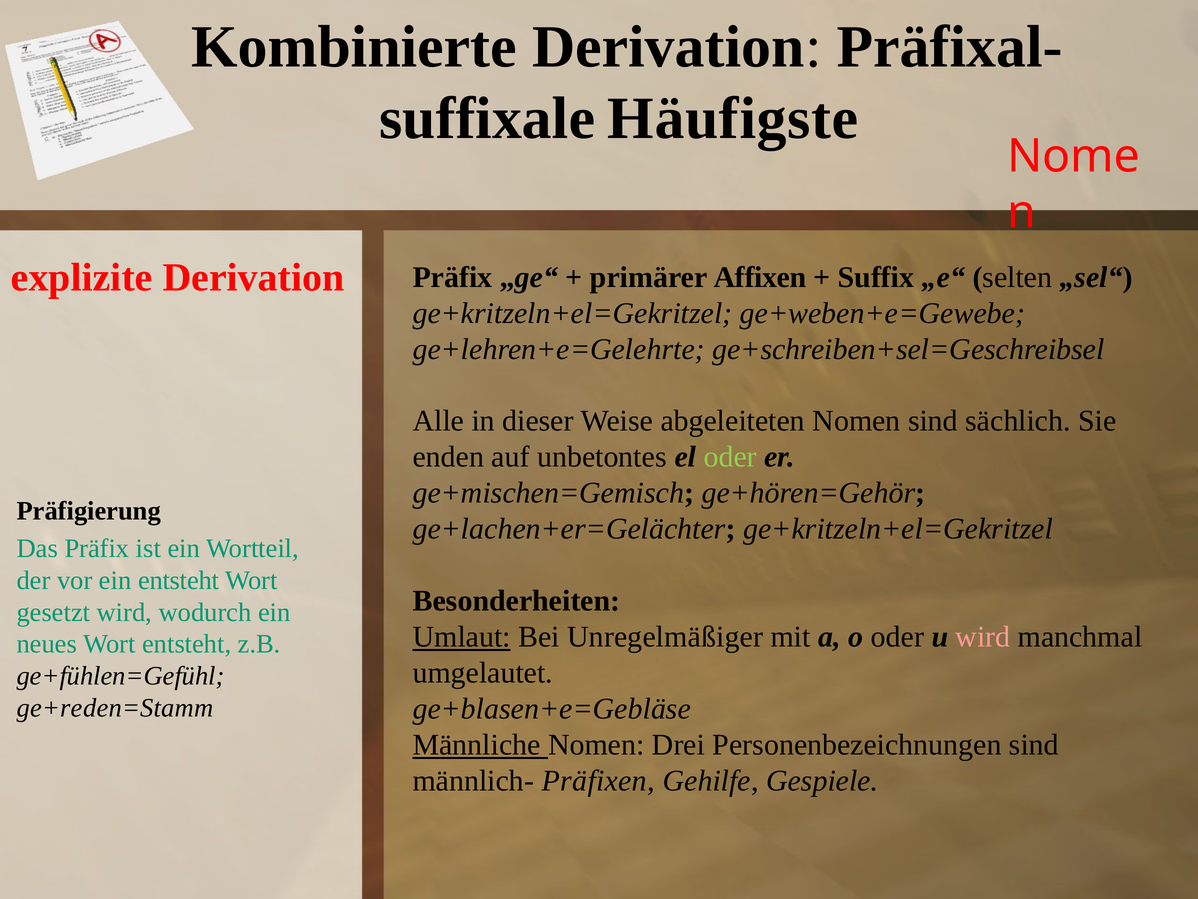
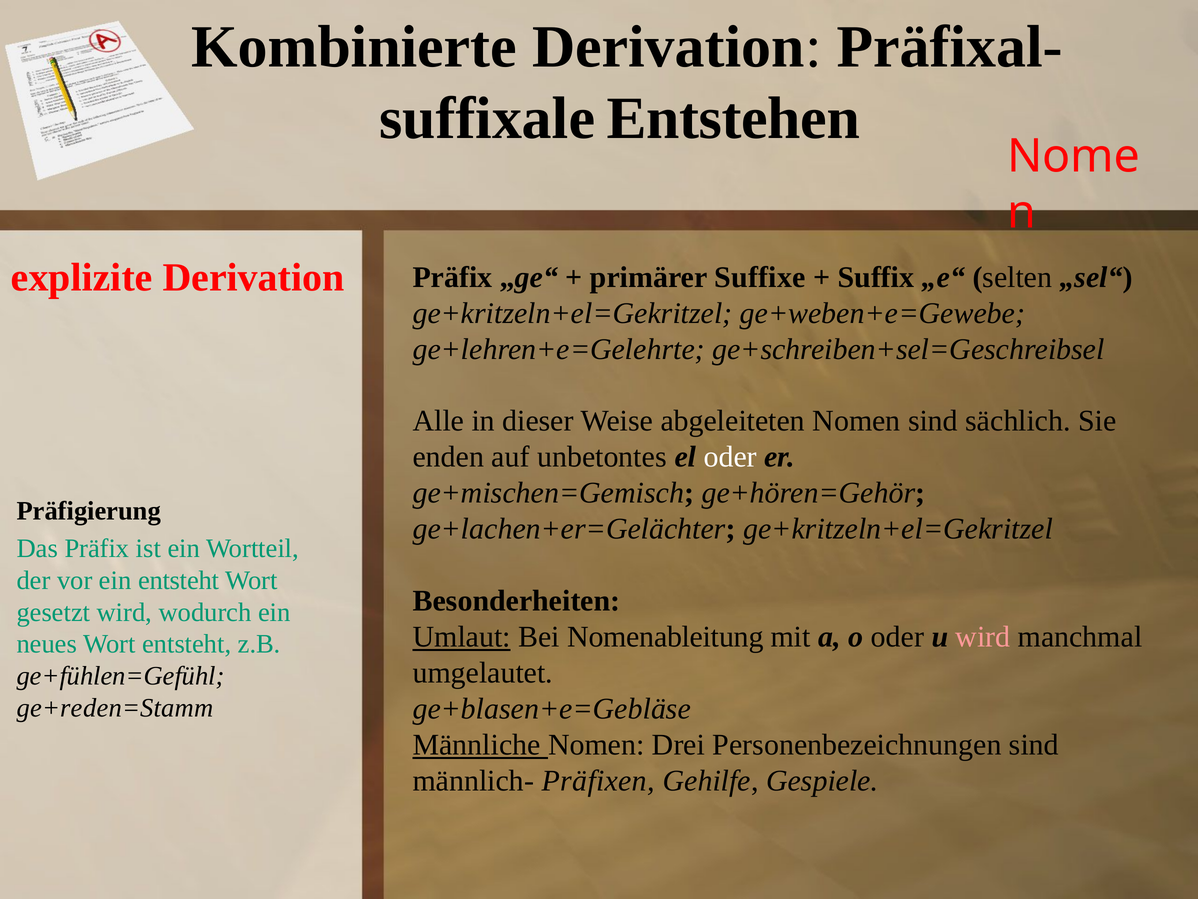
Häufigste: Häufigste -> Entstehen
Affixen: Affixen -> Suffixe
oder at (730, 457) colour: light green -> white
Unregelmäßiger: Unregelmäßiger -> Nomenableitung
